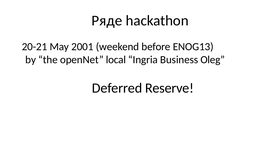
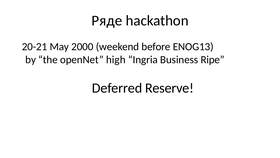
2001: 2001 -> 2000
local: local -> high
Oleg: Oleg -> Ripe
